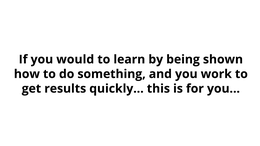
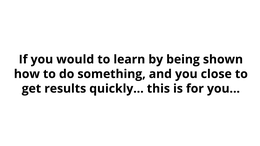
work: work -> close
